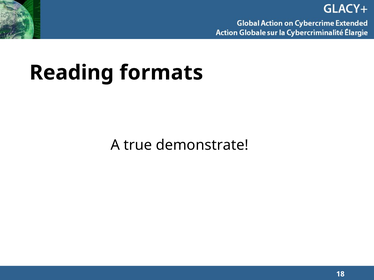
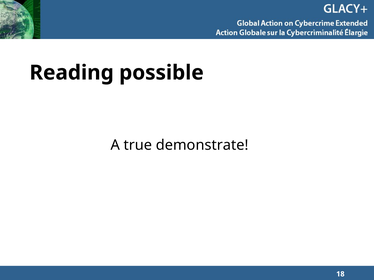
formats: formats -> possible
